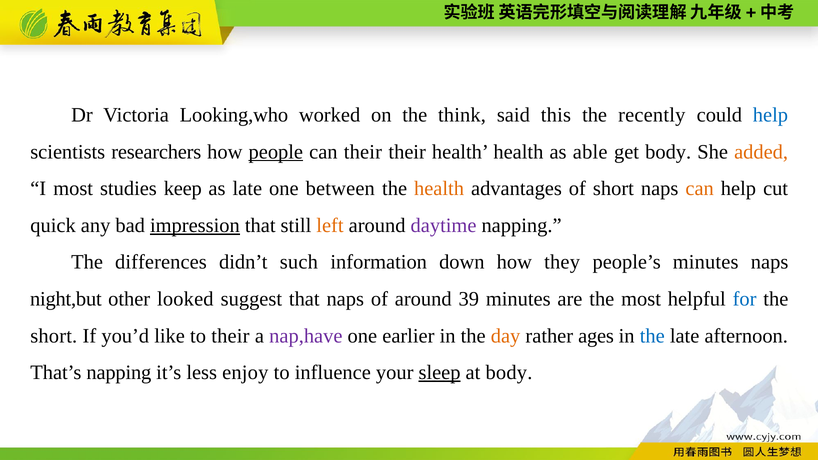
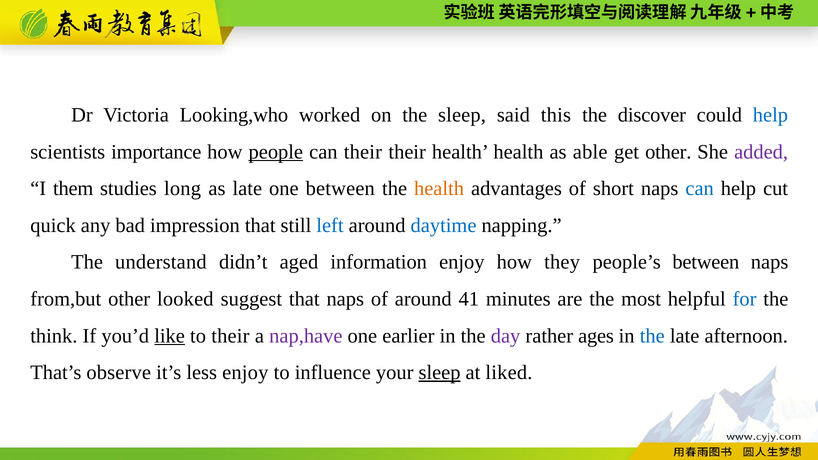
the think: think -> sleep
recently: recently -> discover
researchers: researchers -> importance
get body: body -> other
added colour: orange -> purple
I most: most -> them
keep: keep -> long
can at (700, 189) colour: orange -> blue
impression underline: present -> none
left colour: orange -> blue
daytime colour: purple -> blue
differences: differences -> understand
such: such -> aged
information down: down -> enjoy
people’s minutes: minutes -> between
night,but: night,but -> from,but
39: 39 -> 41
short at (54, 336): short -> think
like underline: none -> present
day colour: orange -> purple
That’s napping: napping -> observe
at body: body -> liked
